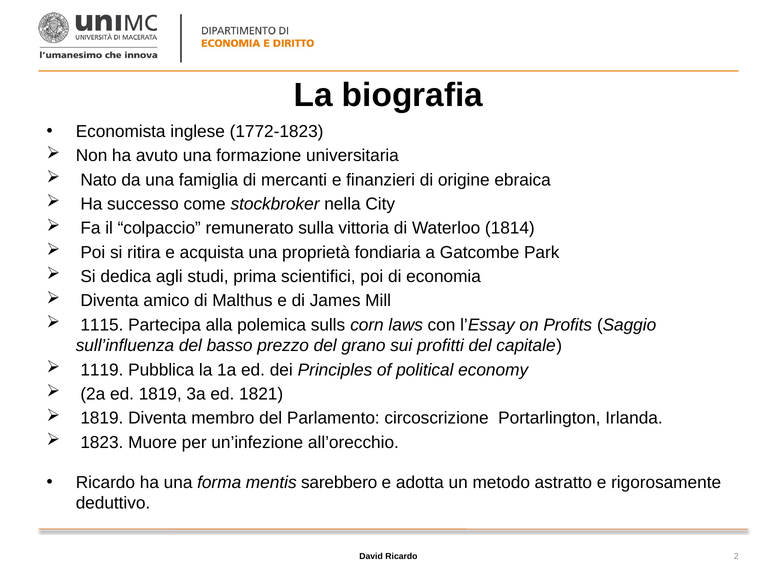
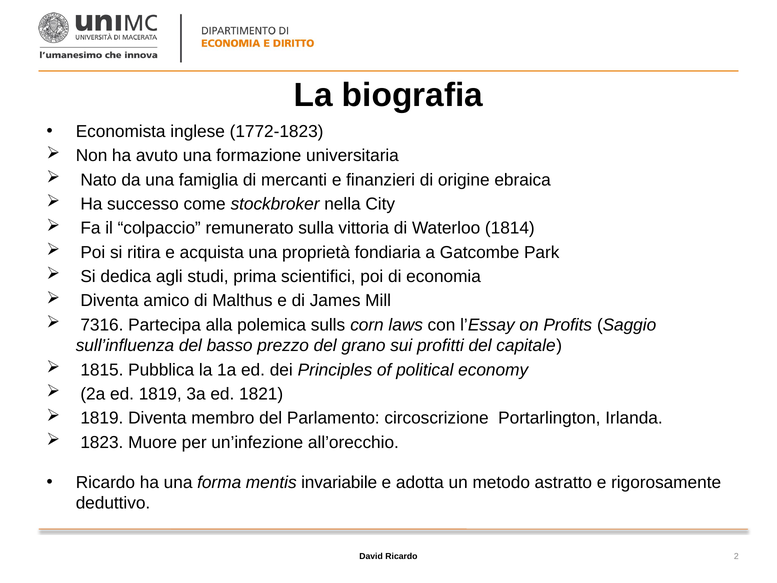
1115: 1115 -> 7316
1119: 1119 -> 1815
sarebbero: sarebbero -> invariabile
